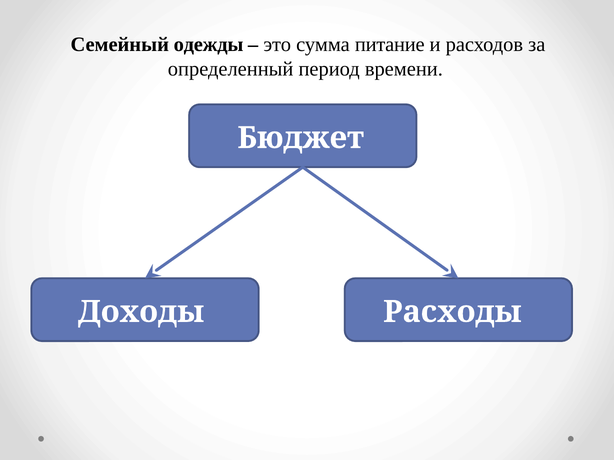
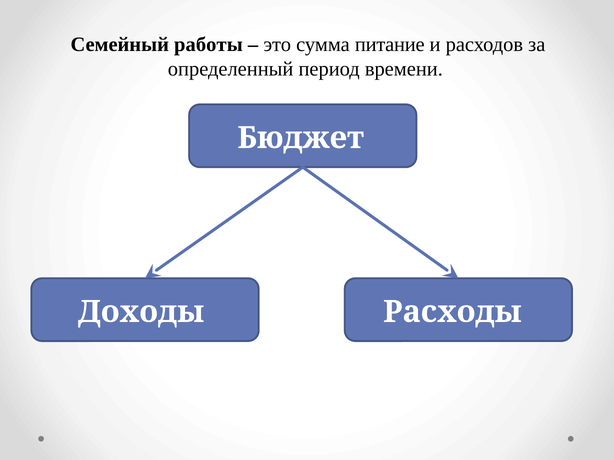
одежды: одежды -> работы
